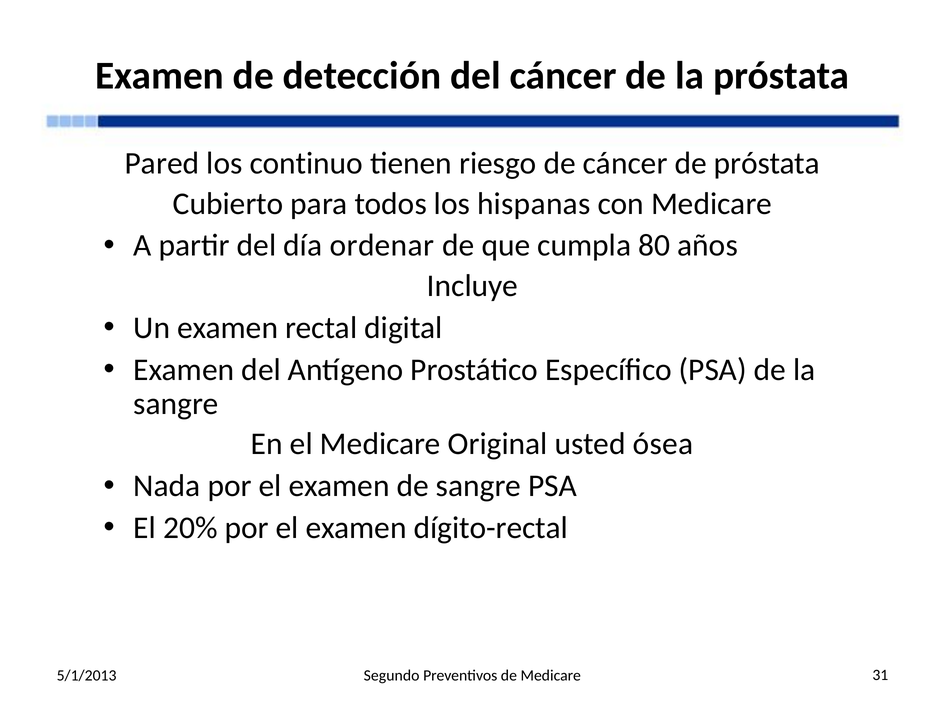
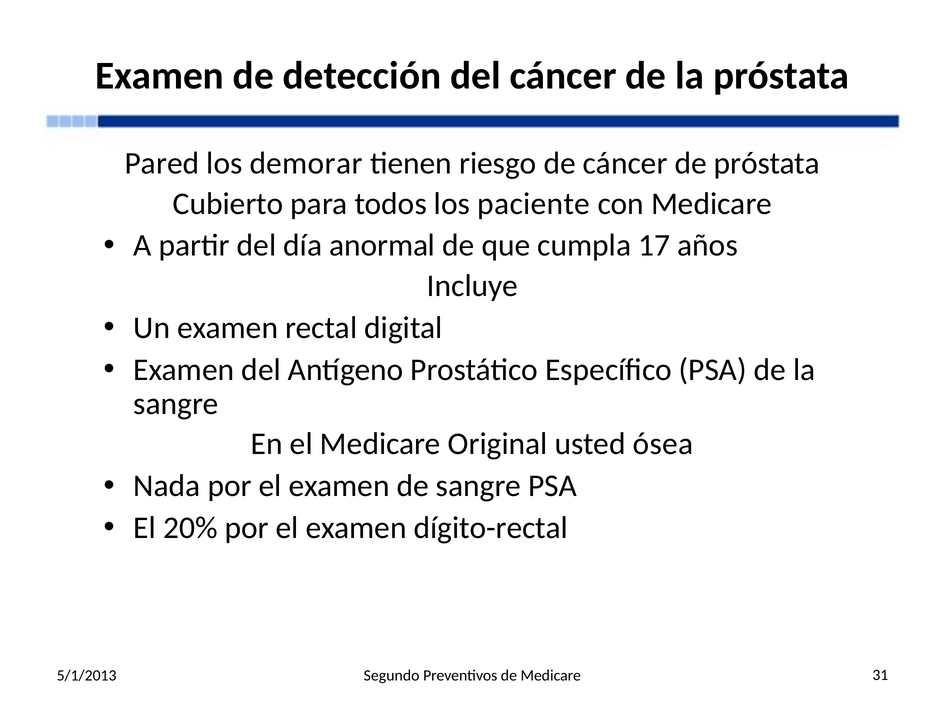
continuo: continuo -> demorar
hispanas: hispanas -> paciente
ordenar: ordenar -> anormal
80: 80 -> 17
